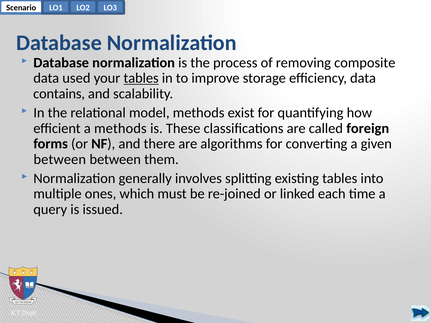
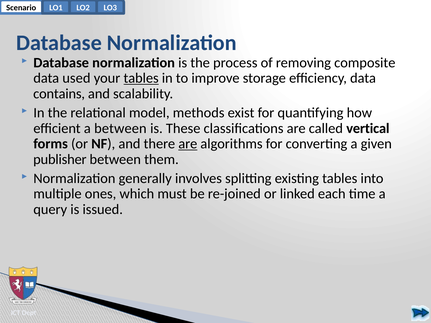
a methods: methods -> between
foreign: foreign -> vertical
are at (188, 144) underline: none -> present
between at (60, 159): between -> publisher
